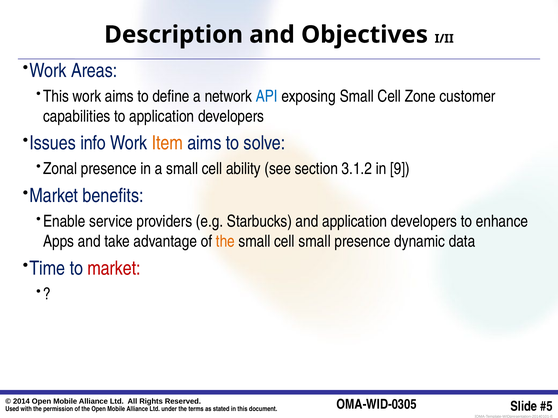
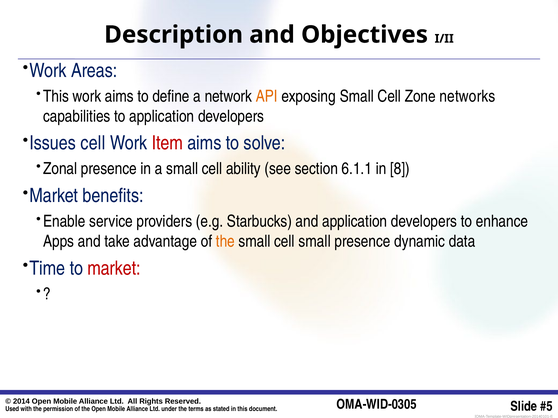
API colour: blue -> orange
customer: customer -> networks
Issues info: info -> cell
Item colour: orange -> red
3.1.2: 3.1.2 -> 6.1.1
9: 9 -> 8
